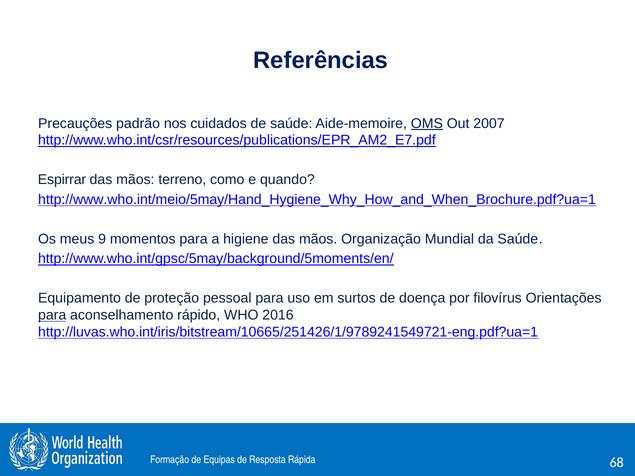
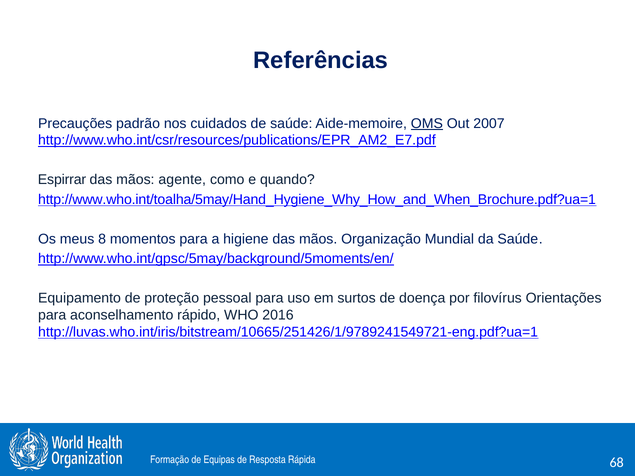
terreno: terreno -> agente
http://www.who.int/meio/5may/Hand_Hygiene_Why_How_and_When_Brochure.pdf?ua=1: http://www.who.int/meio/5may/Hand_Hygiene_Why_How_and_When_Brochure.pdf?ua=1 -> http://www.who.int/toalha/5may/Hand_Hygiene_Why_How_and_When_Brochure.pdf?ua=1
9: 9 -> 8
para at (52, 315) underline: present -> none
